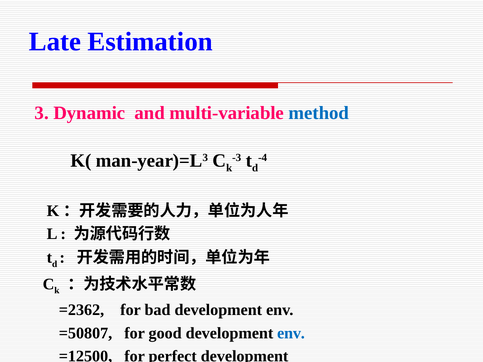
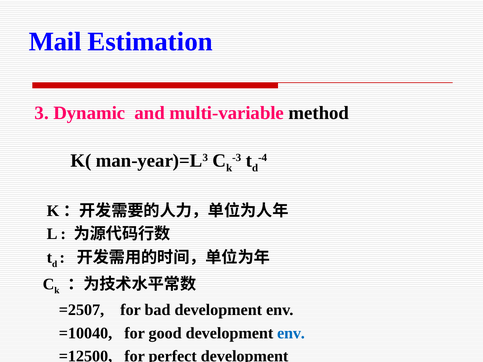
Late: Late -> Mail
method colour: blue -> black
=2362: =2362 -> =2507
=50807: =50807 -> =10040
